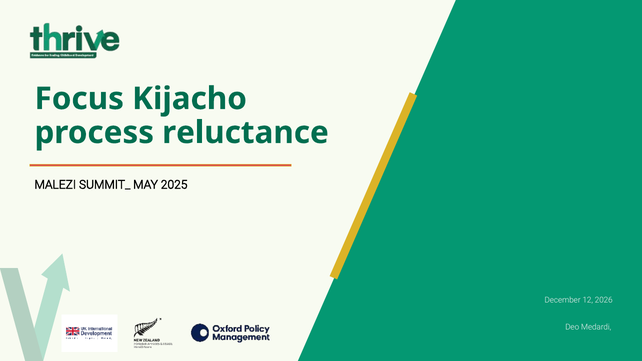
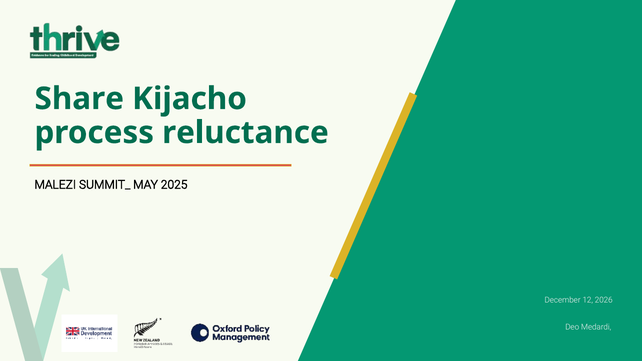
Focus: Focus -> Share
